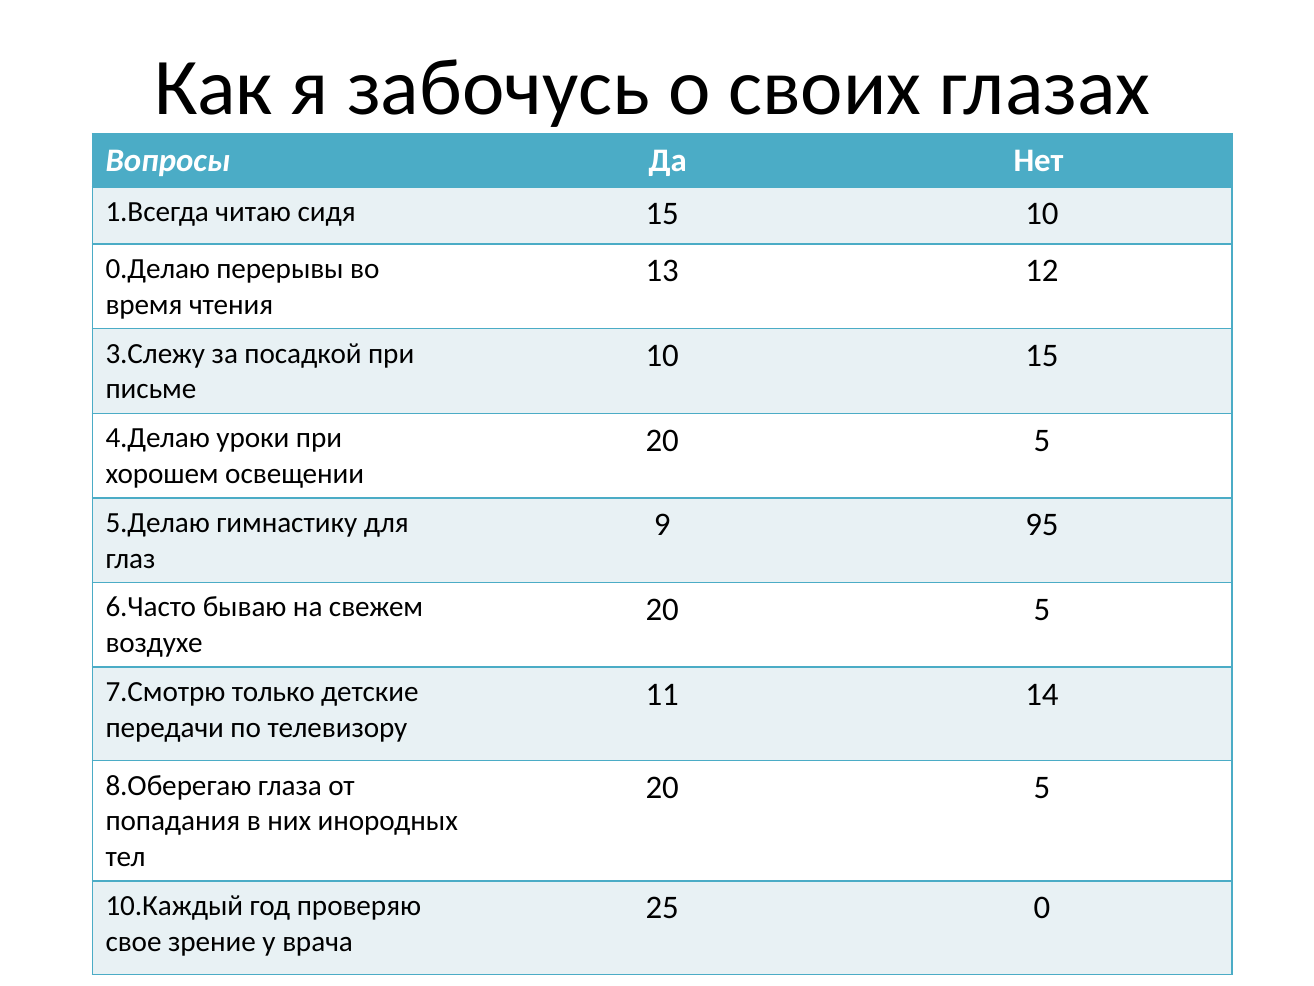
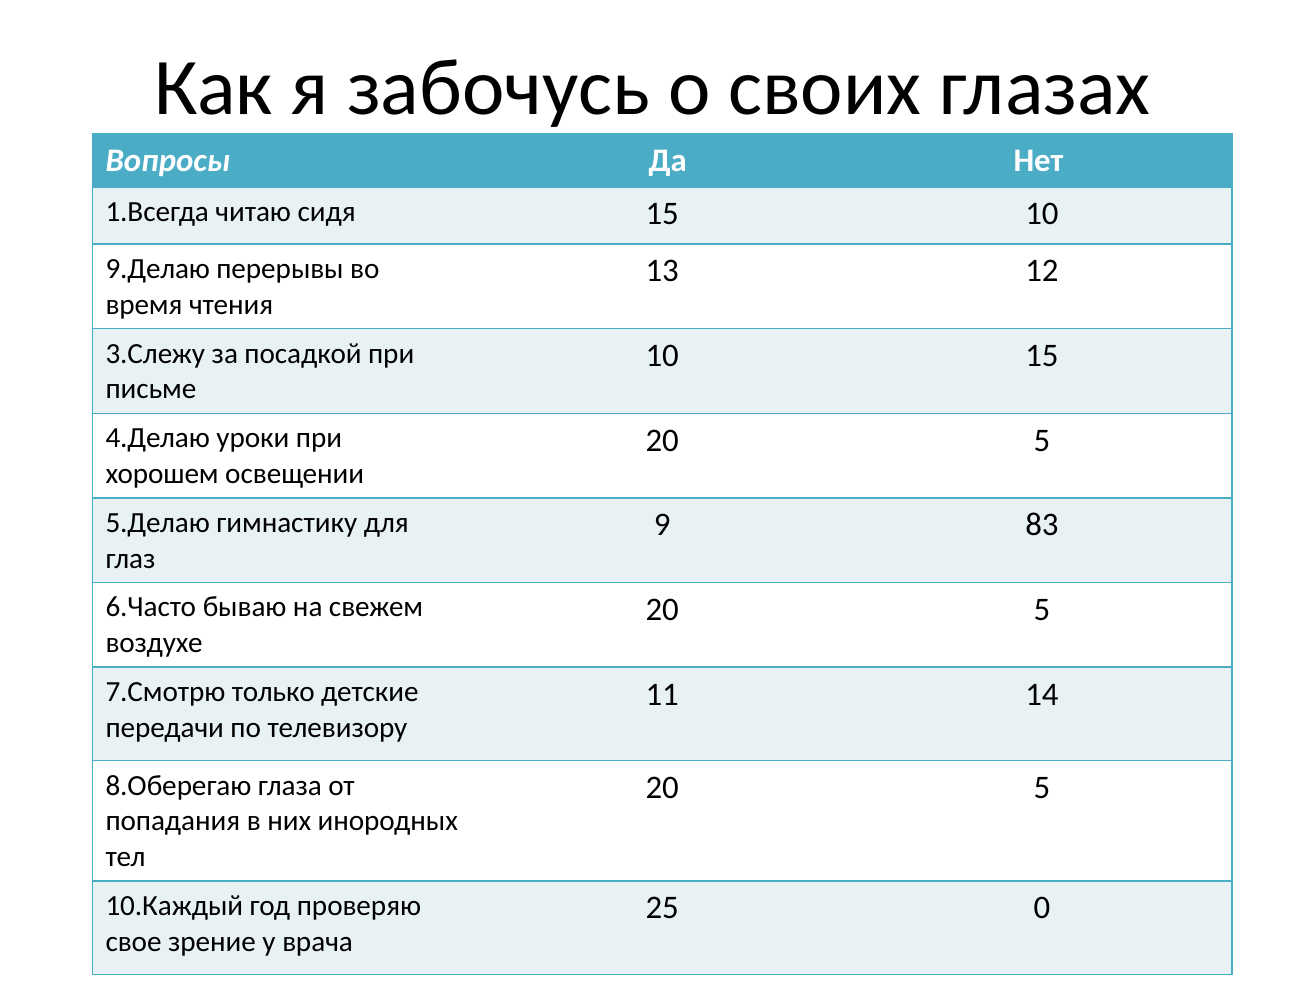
0.Делаю: 0.Делаю -> 9.Делаю
95: 95 -> 83
